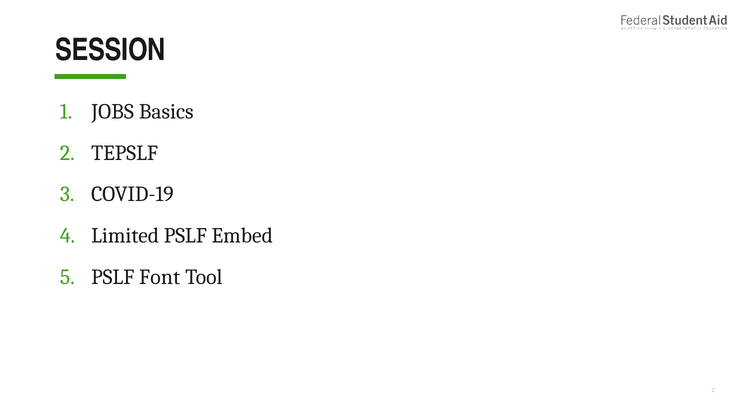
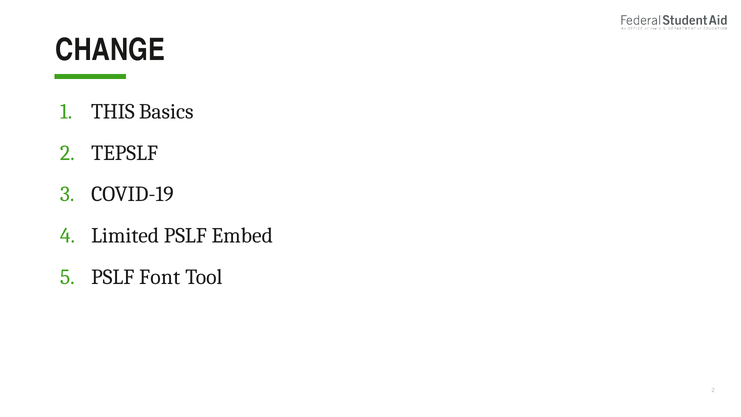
SESSION: SESSION -> CHANGE
JOBS: JOBS -> THIS
